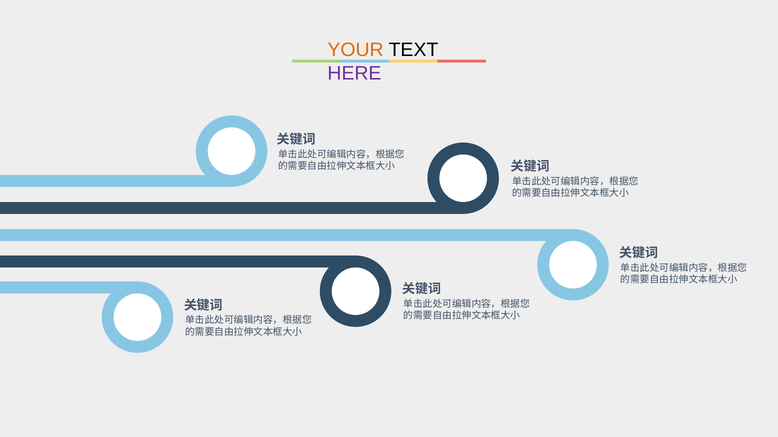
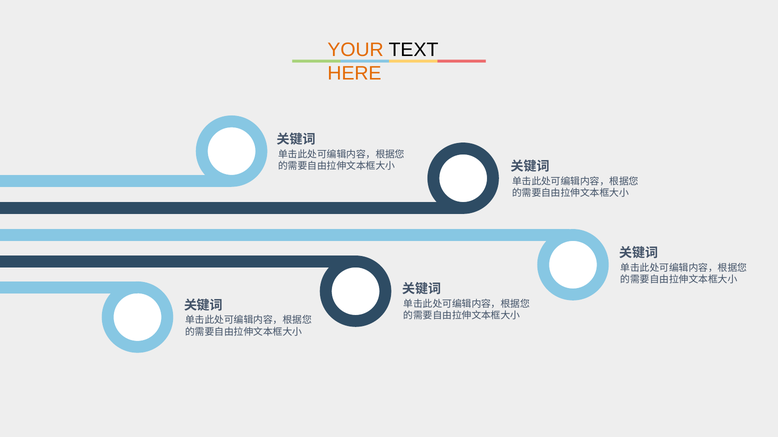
HERE colour: purple -> orange
